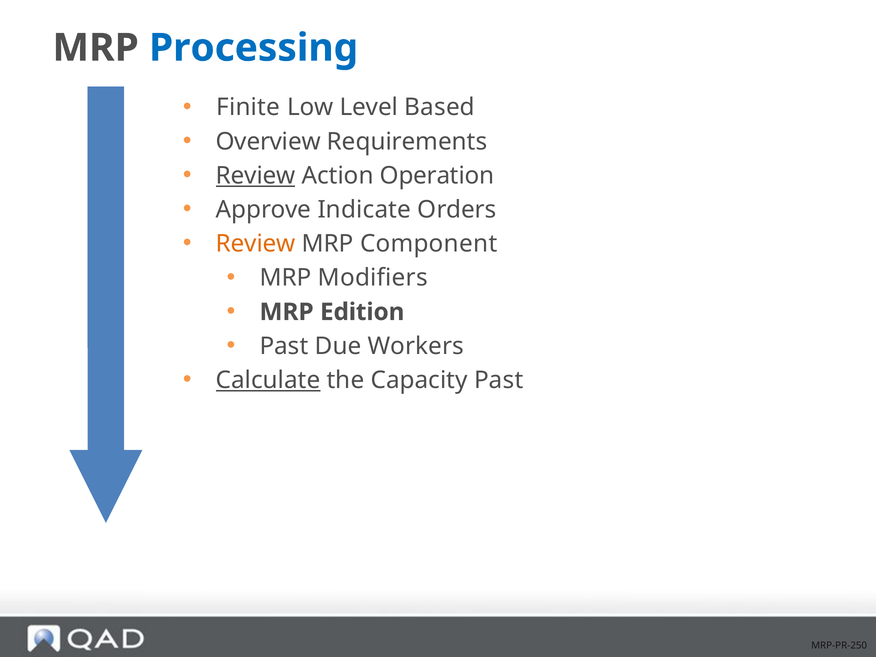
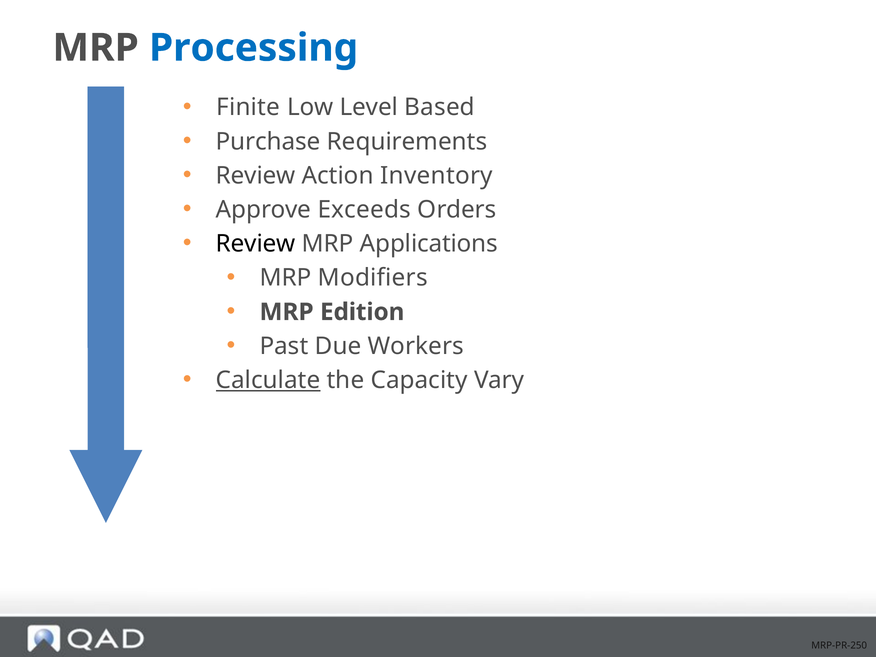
Overview: Overview -> Purchase
Review at (256, 176) underline: present -> none
Operation: Operation -> Inventory
Indicate: Indicate -> Exceeds
Review at (256, 244) colour: orange -> black
Component: Component -> Applications
Capacity Past: Past -> Vary
